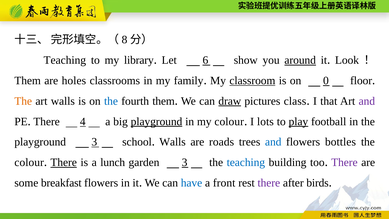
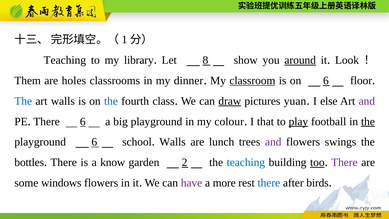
8: 8 -> 1
6: 6 -> 8
family: family -> dinner
on 0: 0 -> 6
The at (23, 101) colour: orange -> blue
fourth them: them -> class
class: class -> yuan
that: that -> else
There 4: 4 -> 6
playground at (157, 121) underline: present -> none
lots: lots -> that
the at (368, 121) underline: none -> present
playground 3: 3 -> 6
roads: roads -> lunch
and at (273, 142) colour: blue -> purple
bottles: bottles -> swings
colour at (29, 162): colour -> bottles
There at (64, 162) underline: present -> none
lunch: lunch -> know
garden 3: 3 -> 2
too underline: none -> present
breakfast: breakfast -> windows
have colour: blue -> purple
front: front -> more
there at (269, 183) colour: purple -> blue
